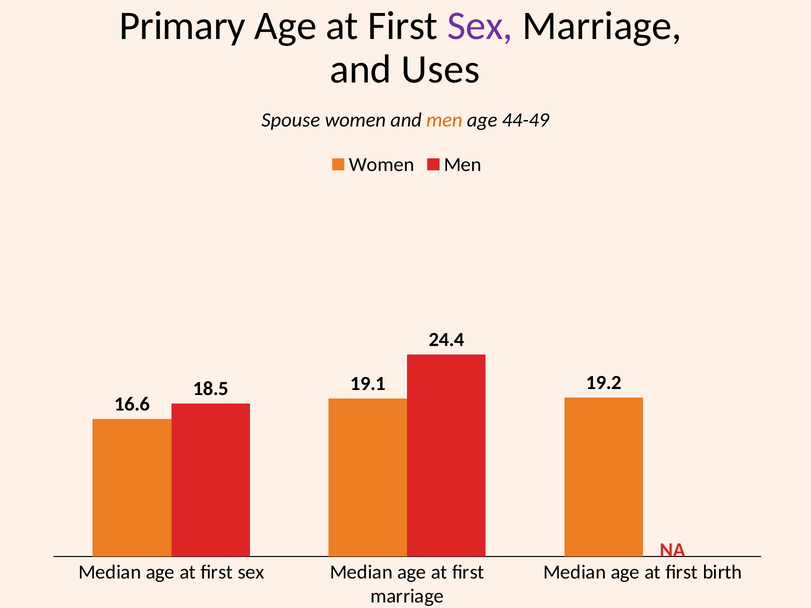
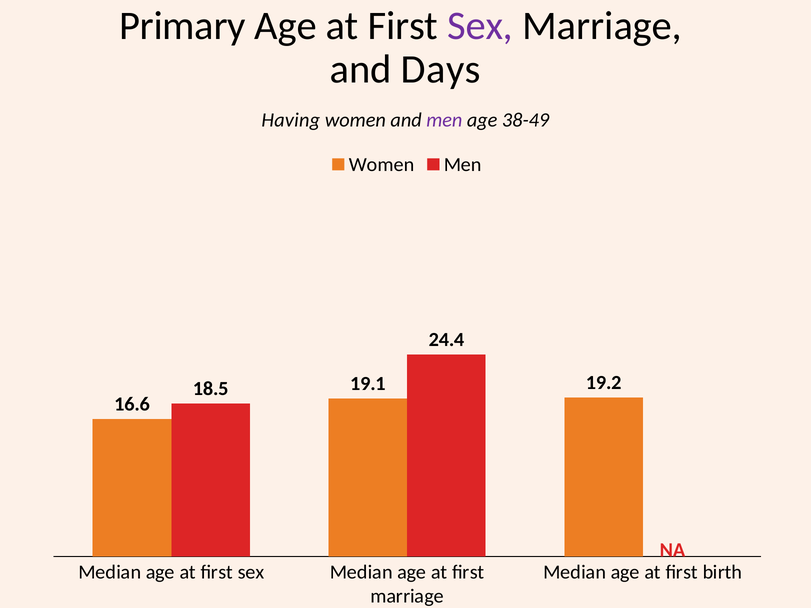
Uses: Uses -> Days
Spouse: Spouse -> Having
men at (444, 120) colour: orange -> purple
44-49: 44-49 -> 38-49
